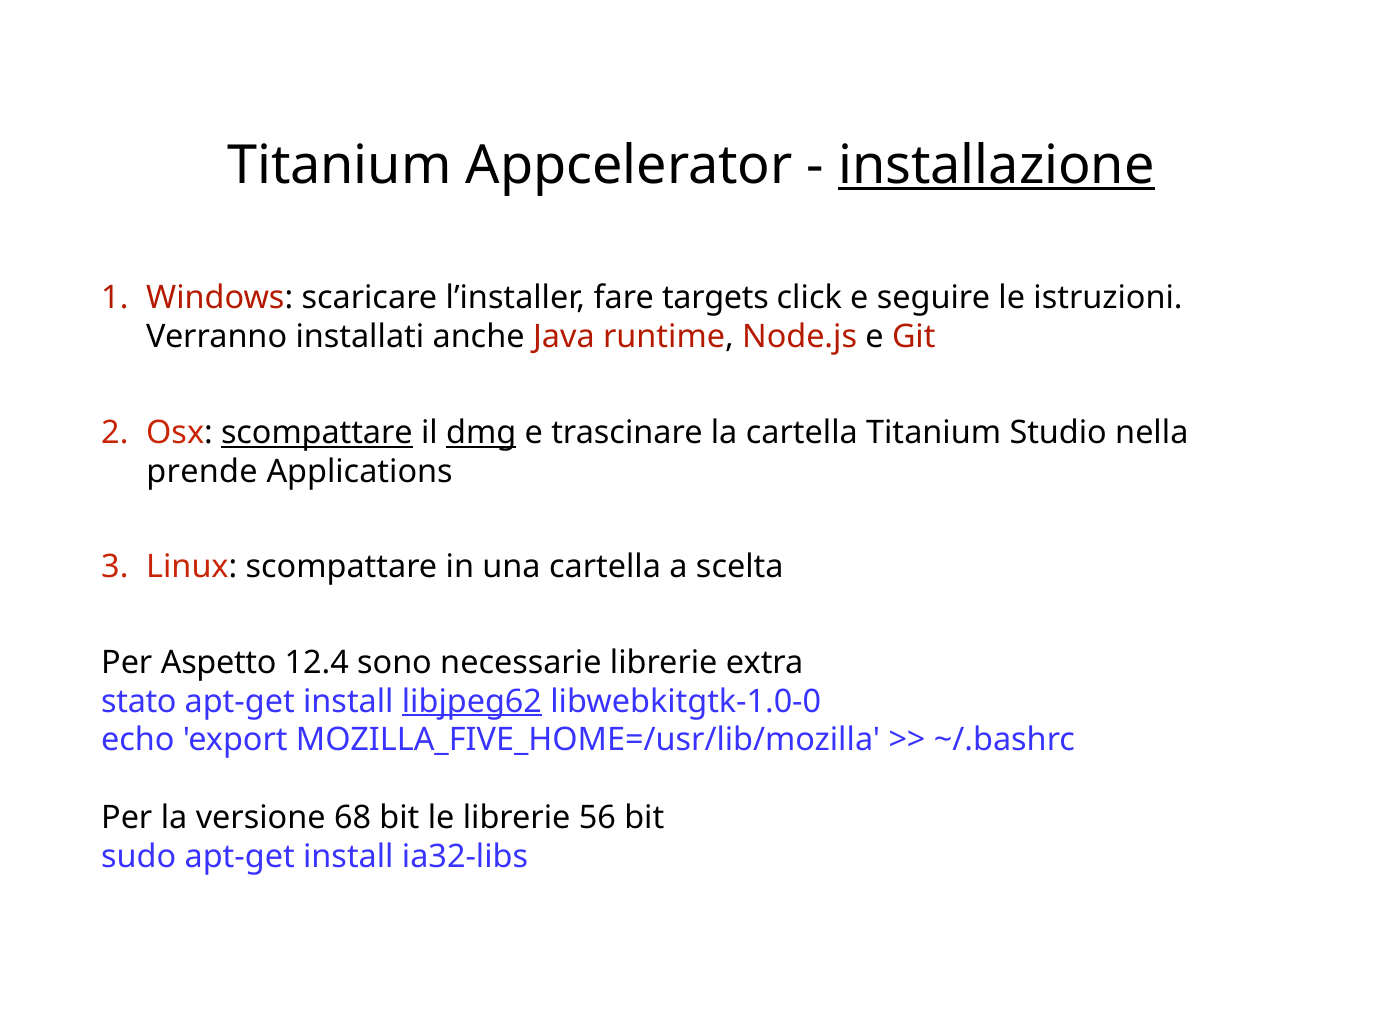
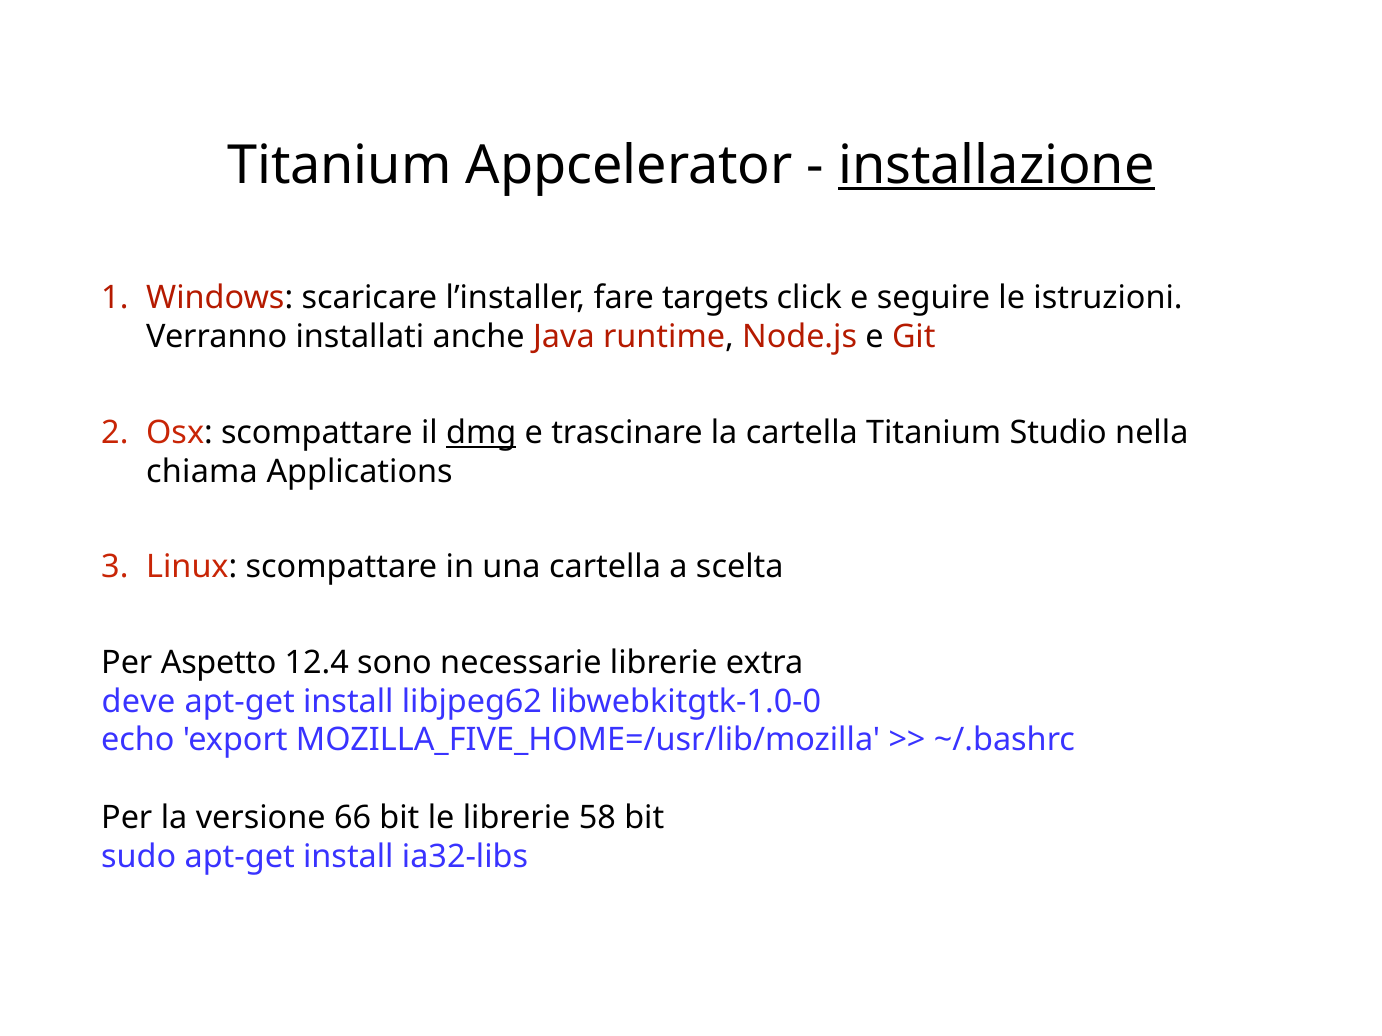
scompattare at (317, 433) underline: present -> none
prende: prende -> chiama
stato: stato -> deve
libjpeg62 underline: present -> none
68: 68 -> 66
56: 56 -> 58
